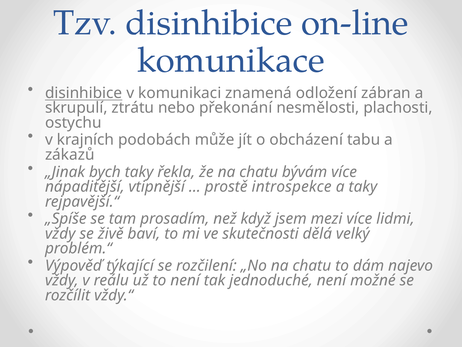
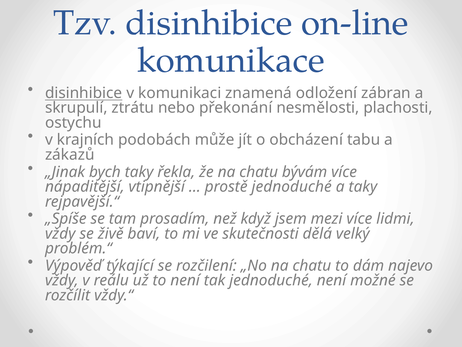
prostě introspekce: introspekce -> jednoduché
